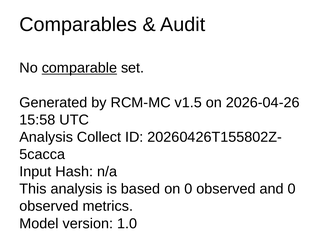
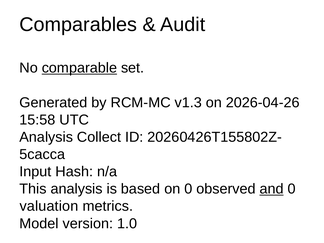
v1.5: v1.5 -> v1.3
and underline: none -> present
observed at (49, 206): observed -> valuation
